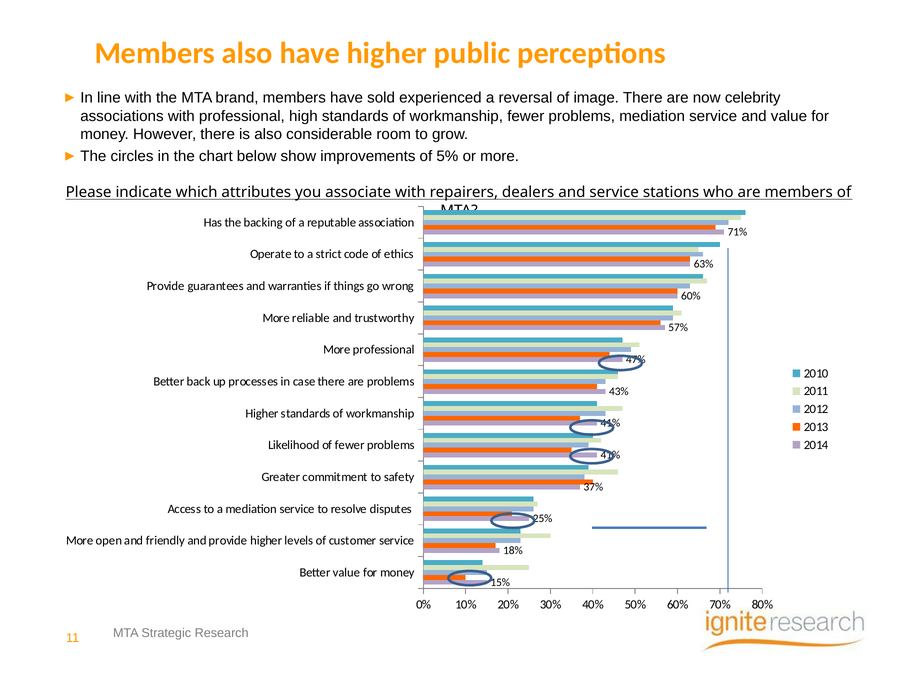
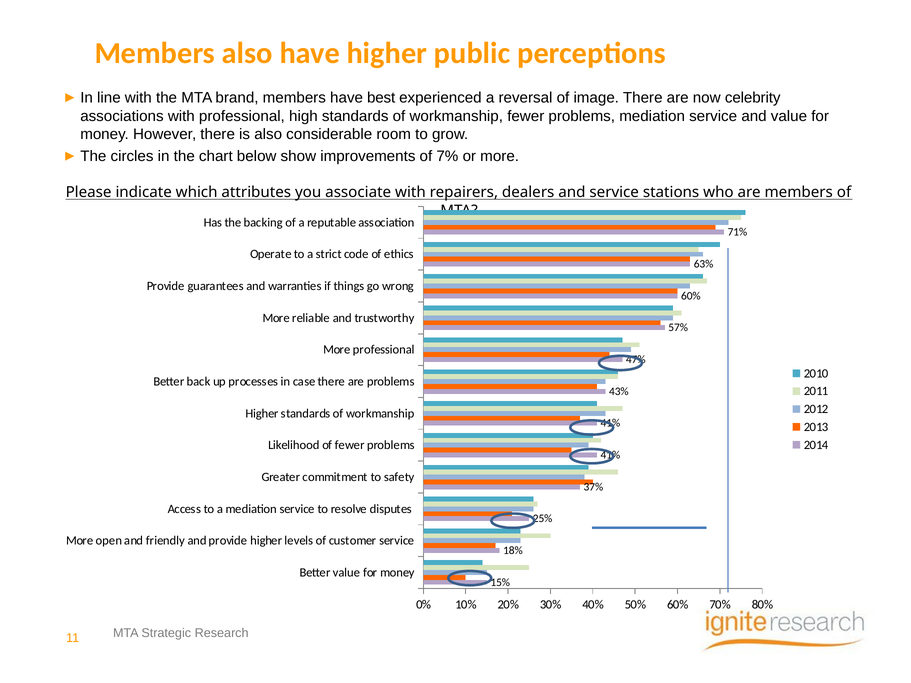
sold: sold -> best
5%: 5% -> 7%
